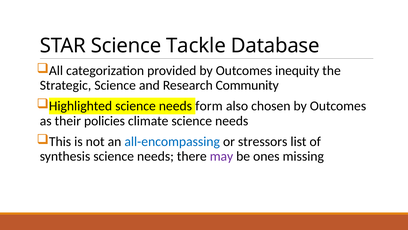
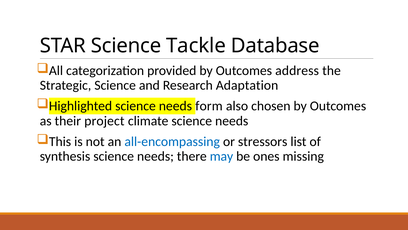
inequity: inequity -> address
Community: Community -> Adaptation
policies: policies -> project
may colour: purple -> blue
